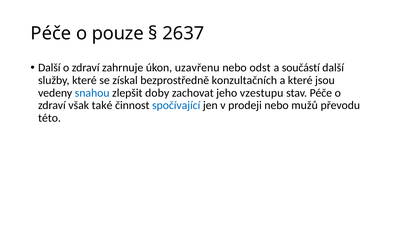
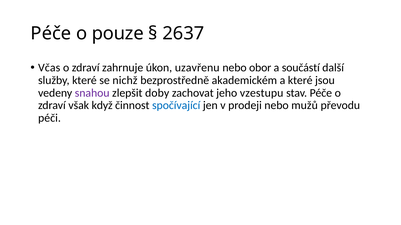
Další at (49, 68): Další -> Včas
odst: odst -> obor
získal: získal -> nichž
konzultačních: konzultačních -> akademickém
snahou colour: blue -> purple
také: také -> když
této: této -> péči
